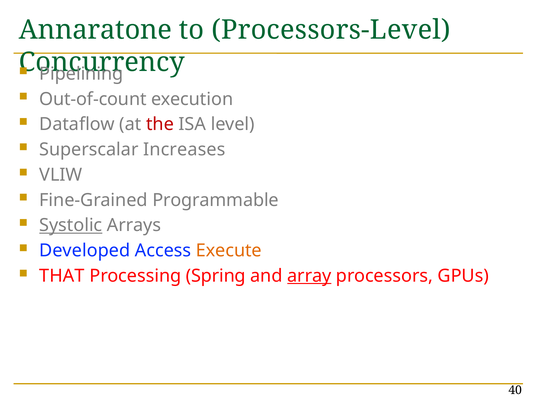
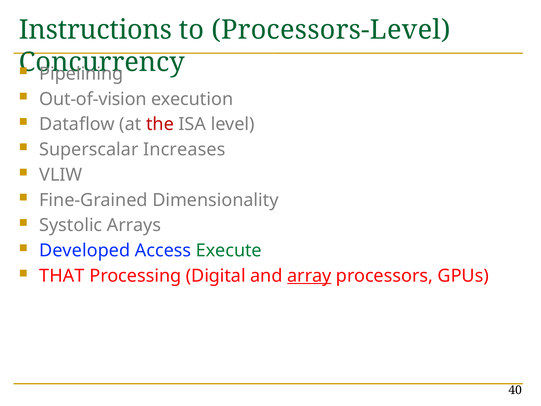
Annaratone: Annaratone -> Instructions
Out-of-count: Out-of-count -> Out-of-vision
Programmable: Programmable -> Dimensionality
Systolic underline: present -> none
Execute colour: orange -> green
Spring: Spring -> Digital
